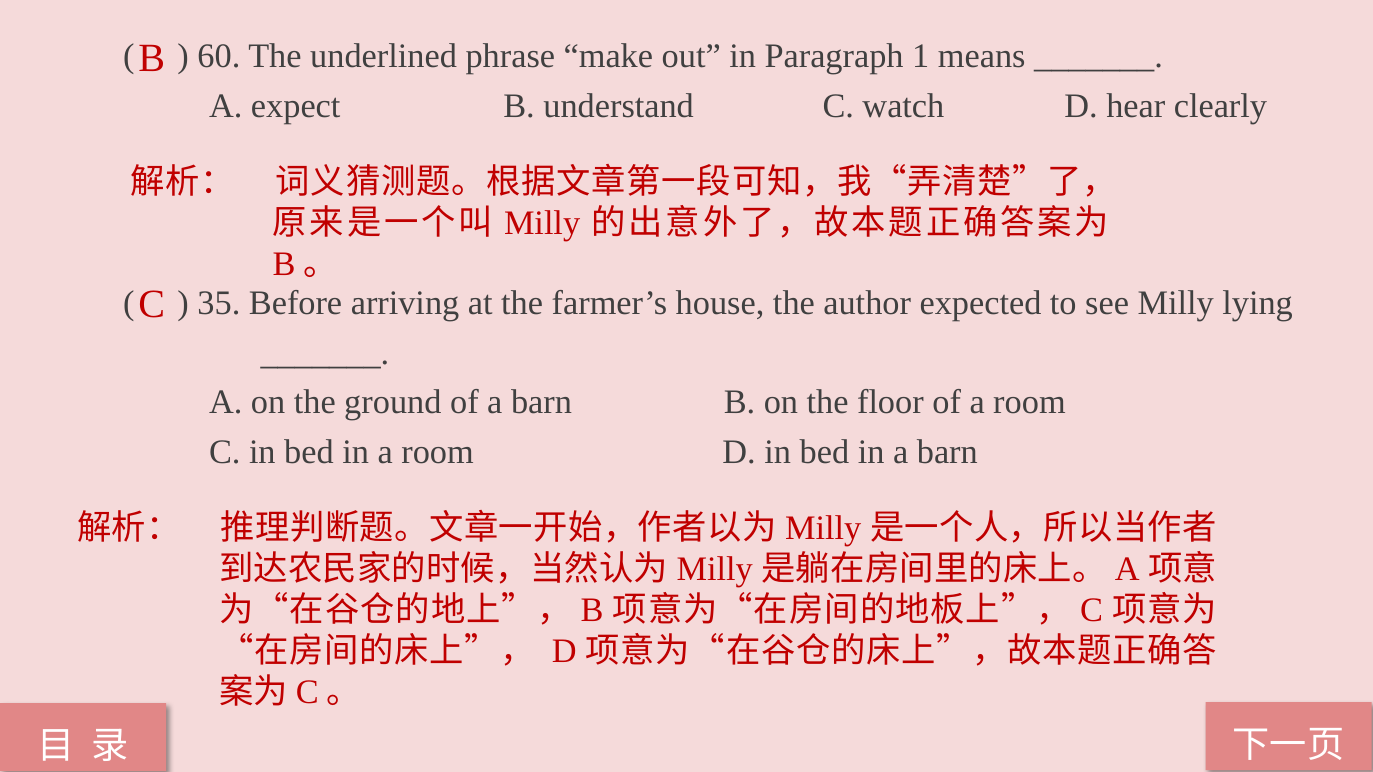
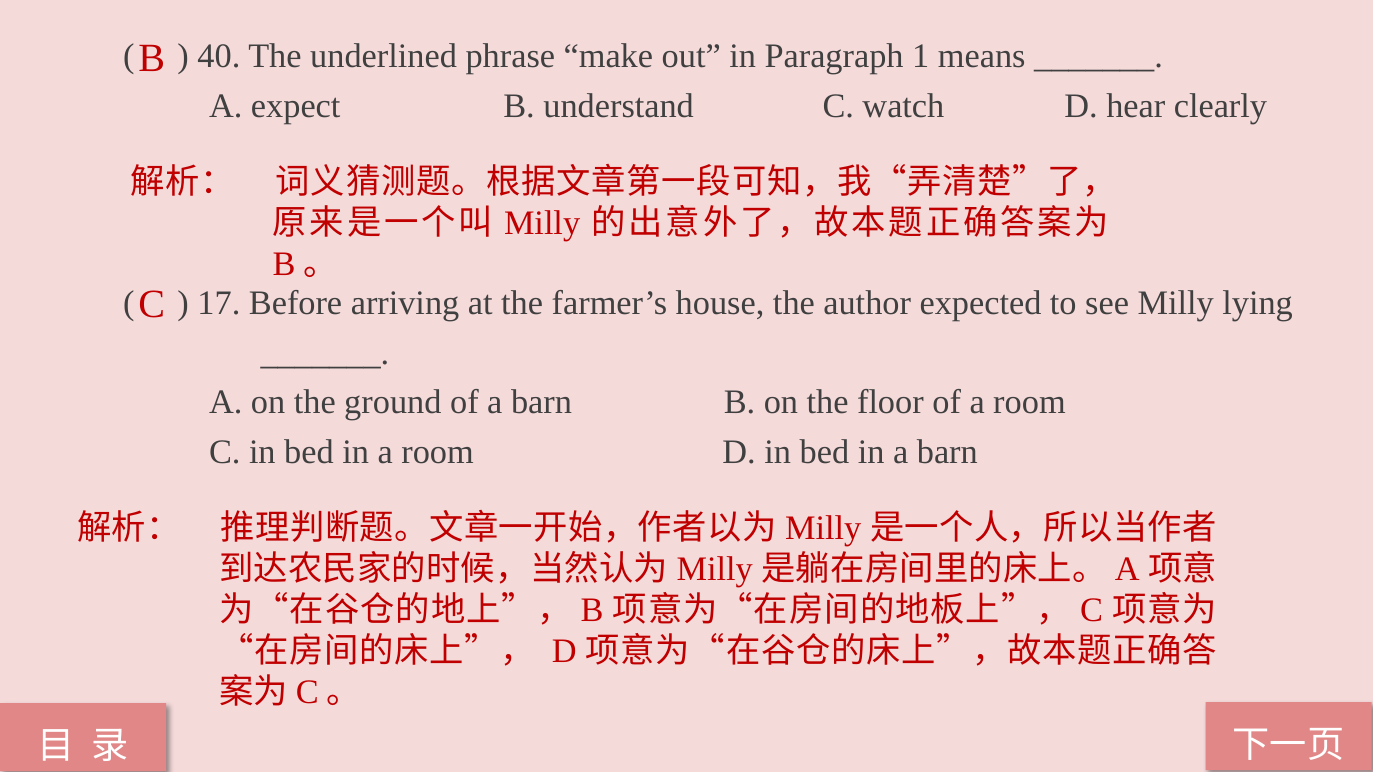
60: 60 -> 40
35: 35 -> 17
